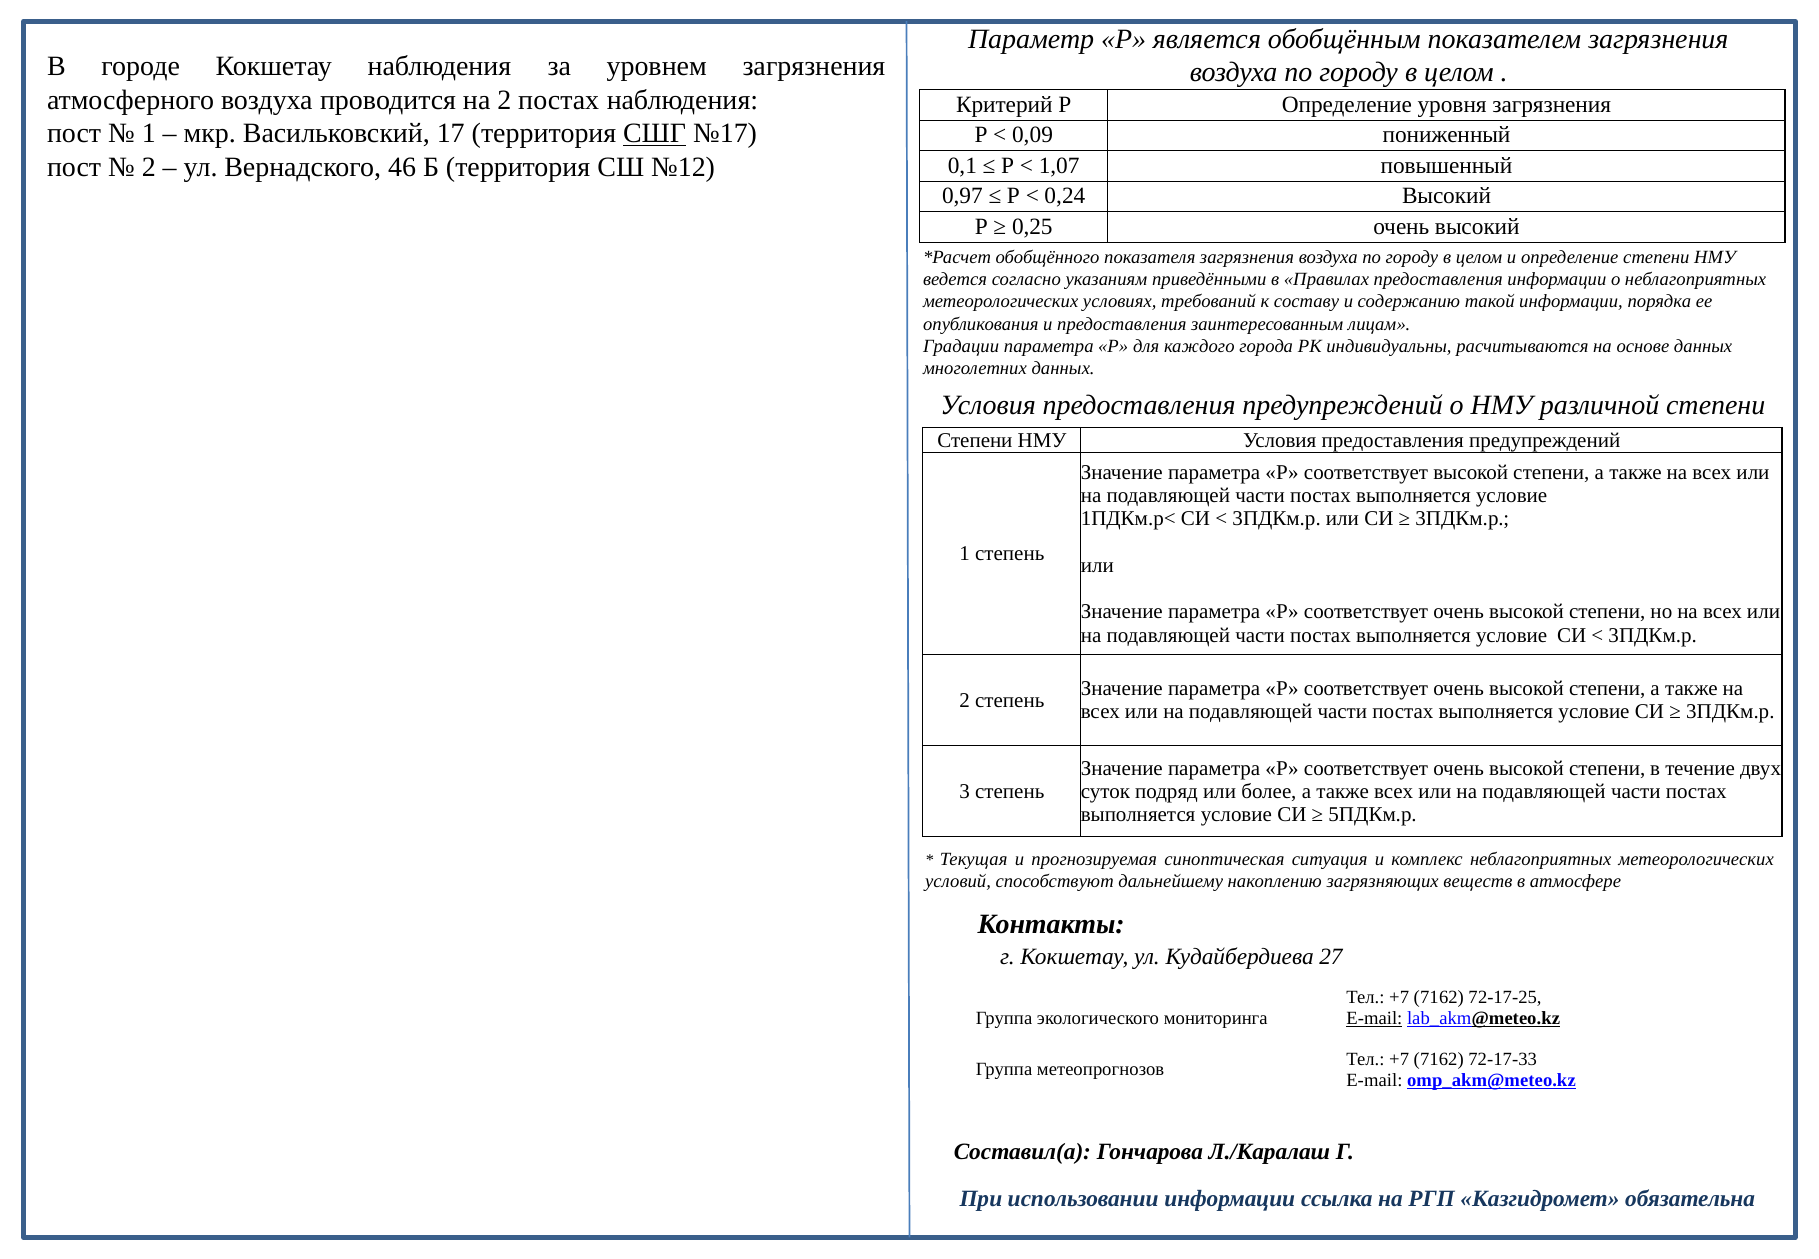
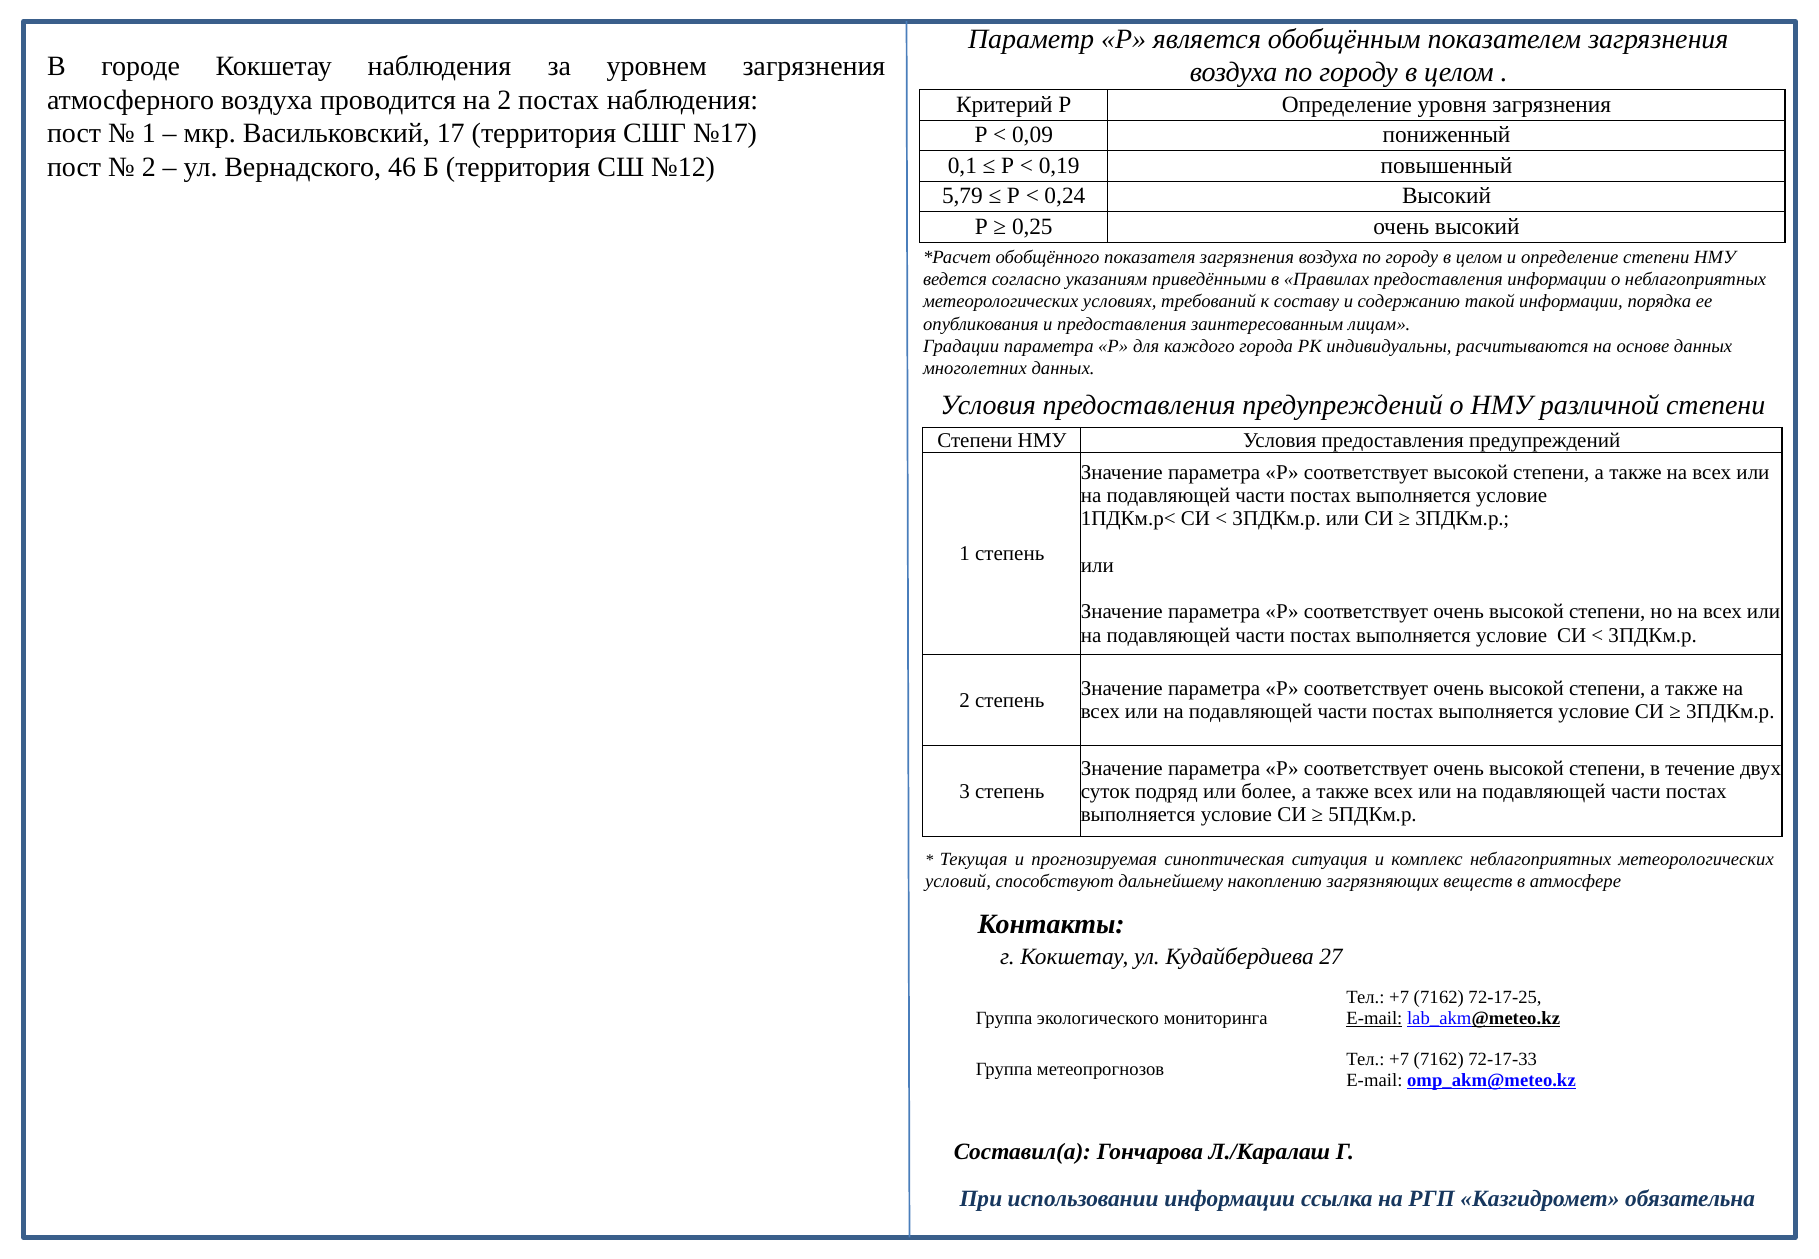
СШГ underline: present -> none
1,07: 1,07 -> 0,19
0,97: 0,97 -> 5,79
